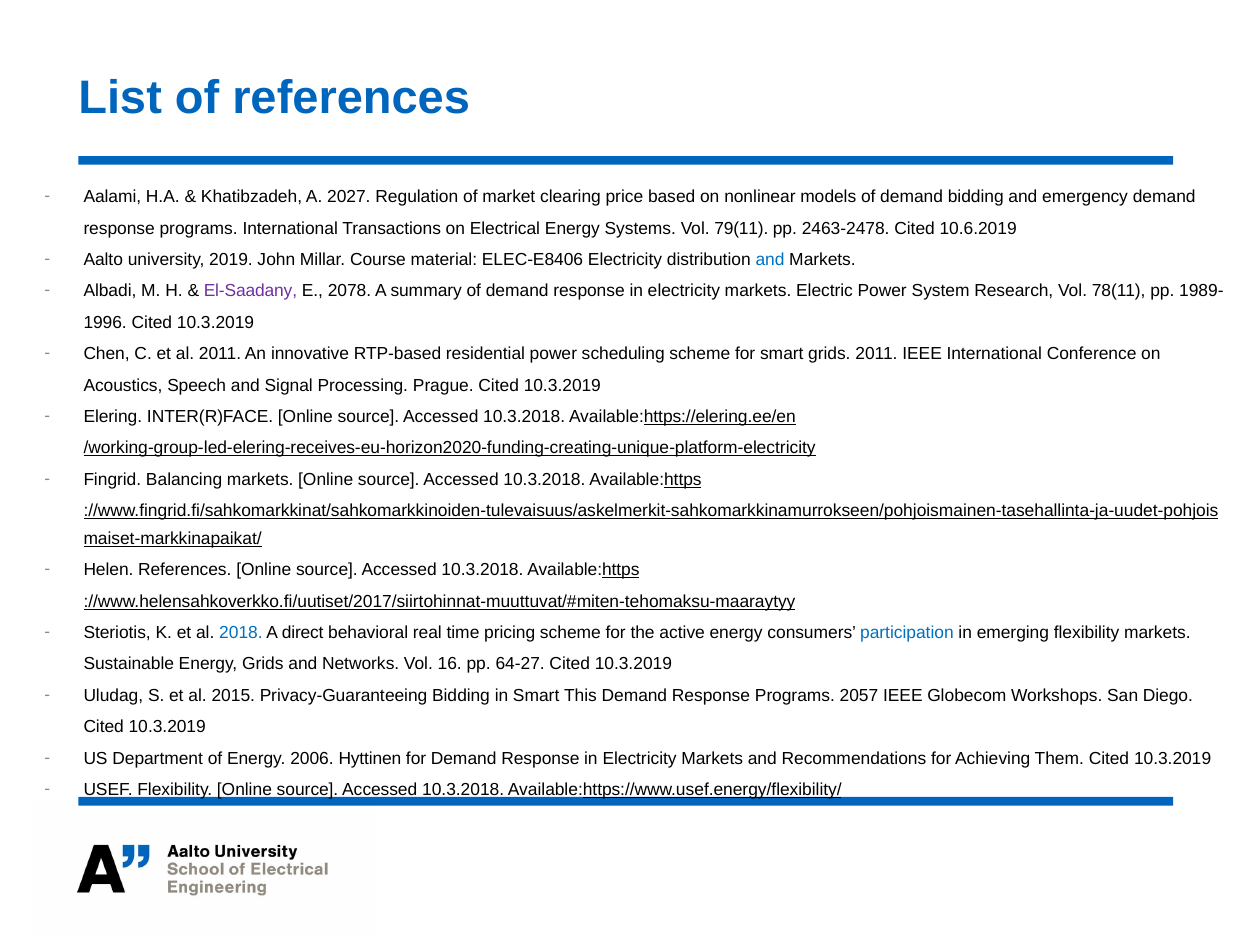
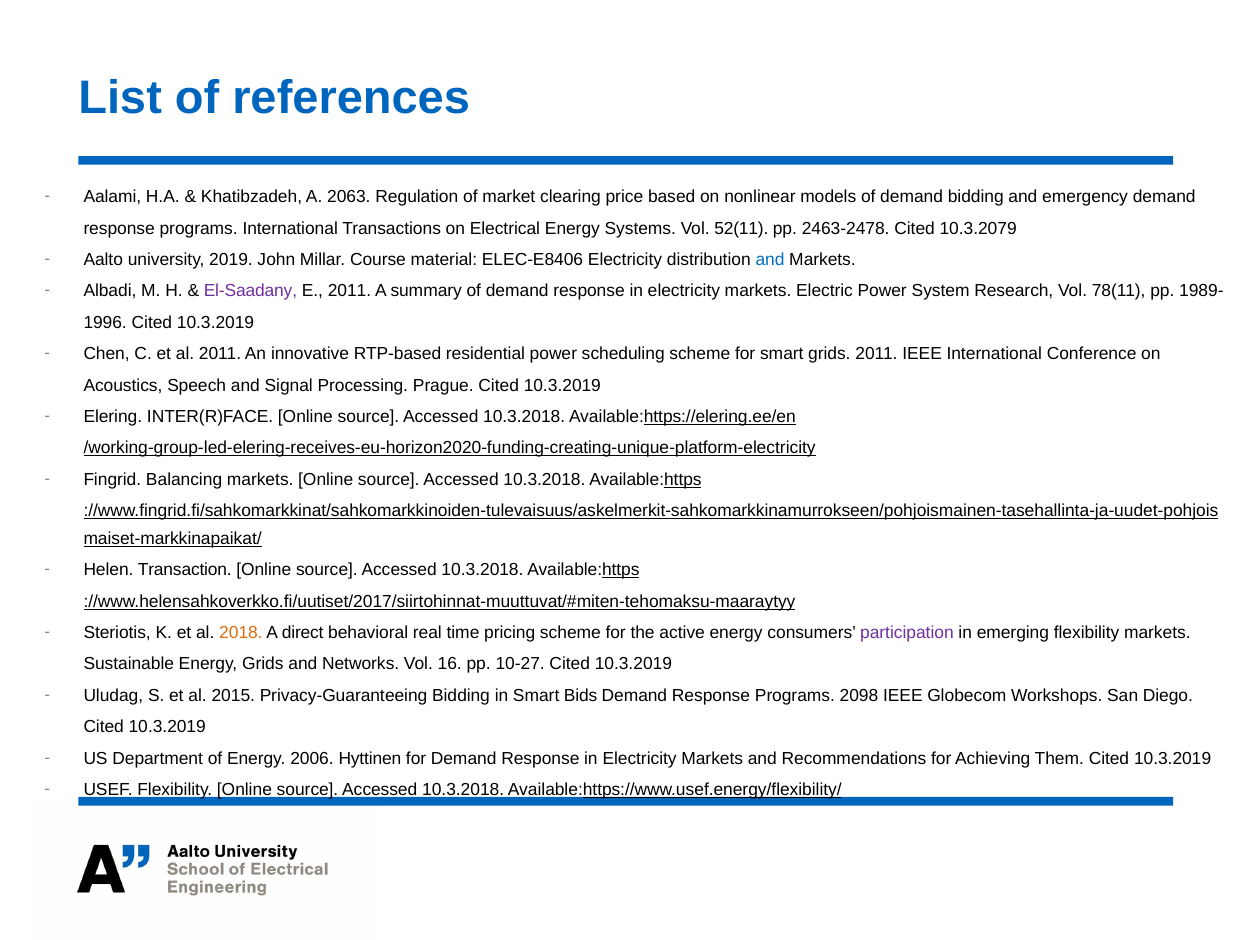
2027: 2027 -> 2063
79(11: 79(11 -> 52(11
10.6.2019: 10.6.2019 -> 10.3.2079
E 2078: 2078 -> 2011
Helen References: References -> Transaction
2018 colour: blue -> orange
participation colour: blue -> purple
64-27: 64-27 -> 10-27
This: This -> Bids
2057: 2057 -> 2098
